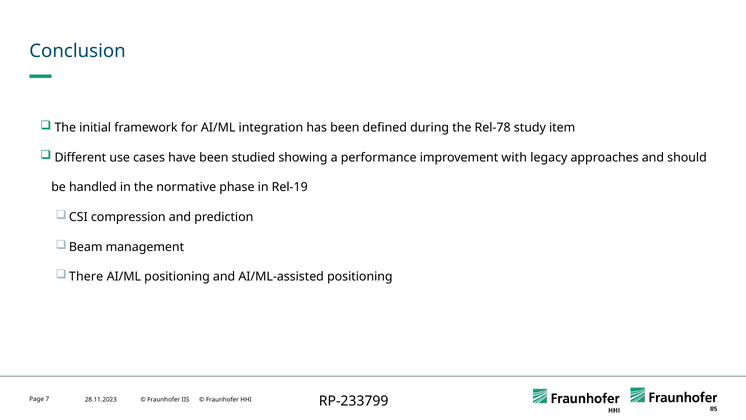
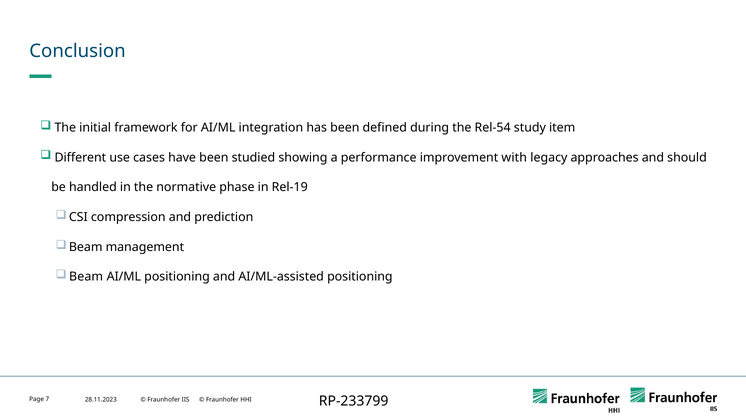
Rel-78: Rel-78 -> Rel-54
There at (86, 277): There -> Beam
